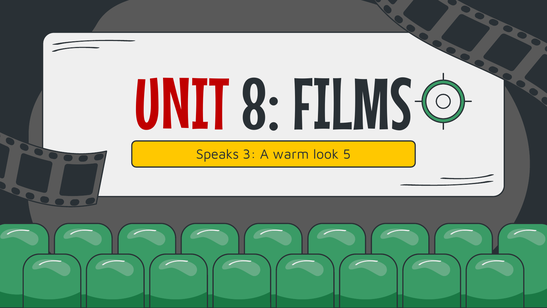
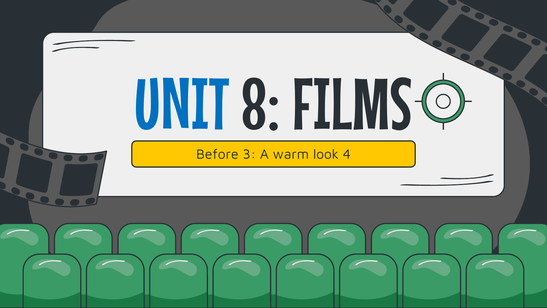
UNIT colour: red -> blue
Speaks: Speaks -> Before
5: 5 -> 4
